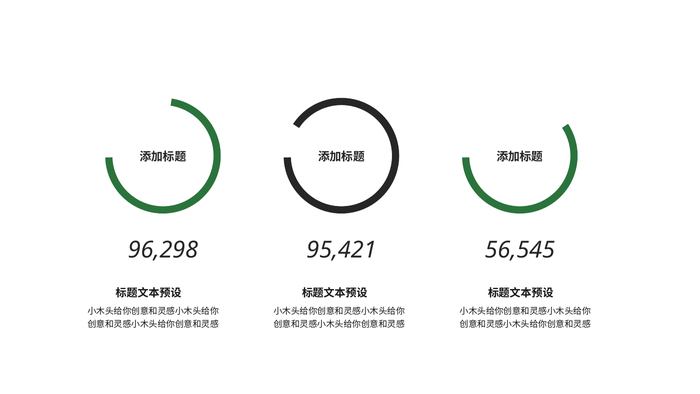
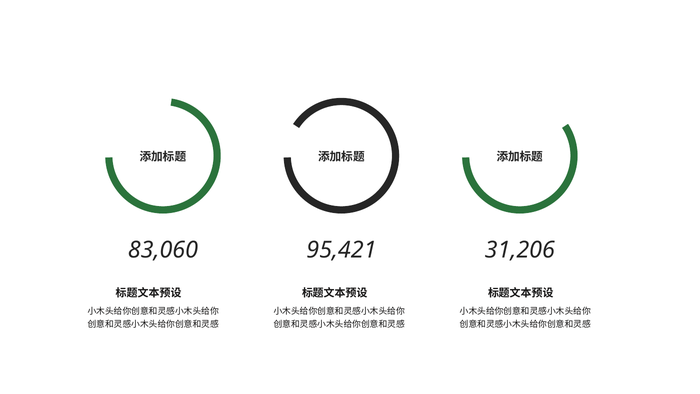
96,298: 96,298 -> 83,060
56,545: 56,545 -> 31,206
